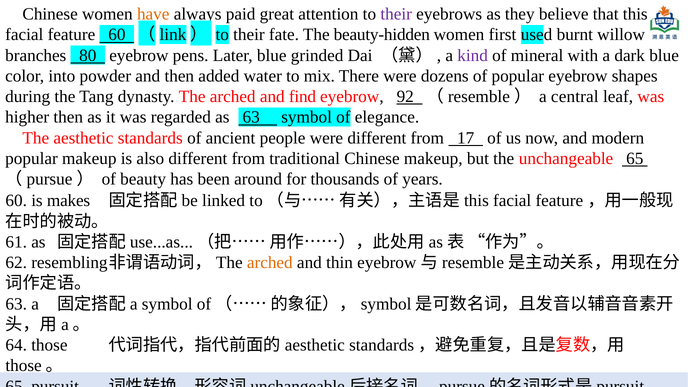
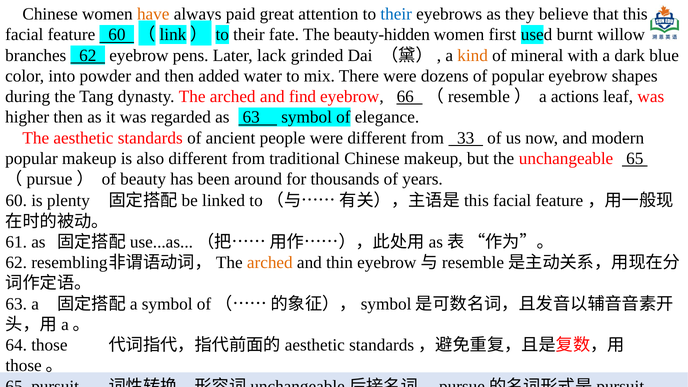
their at (396, 14) colour: purple -> blue
branches 80: 80 -> 62
Later blue: blue -> lack
kind colour: purple -> orange
92: 92 -> 66
central: central -> actions
17: 17 -> 33
makes: makes -> plenty
